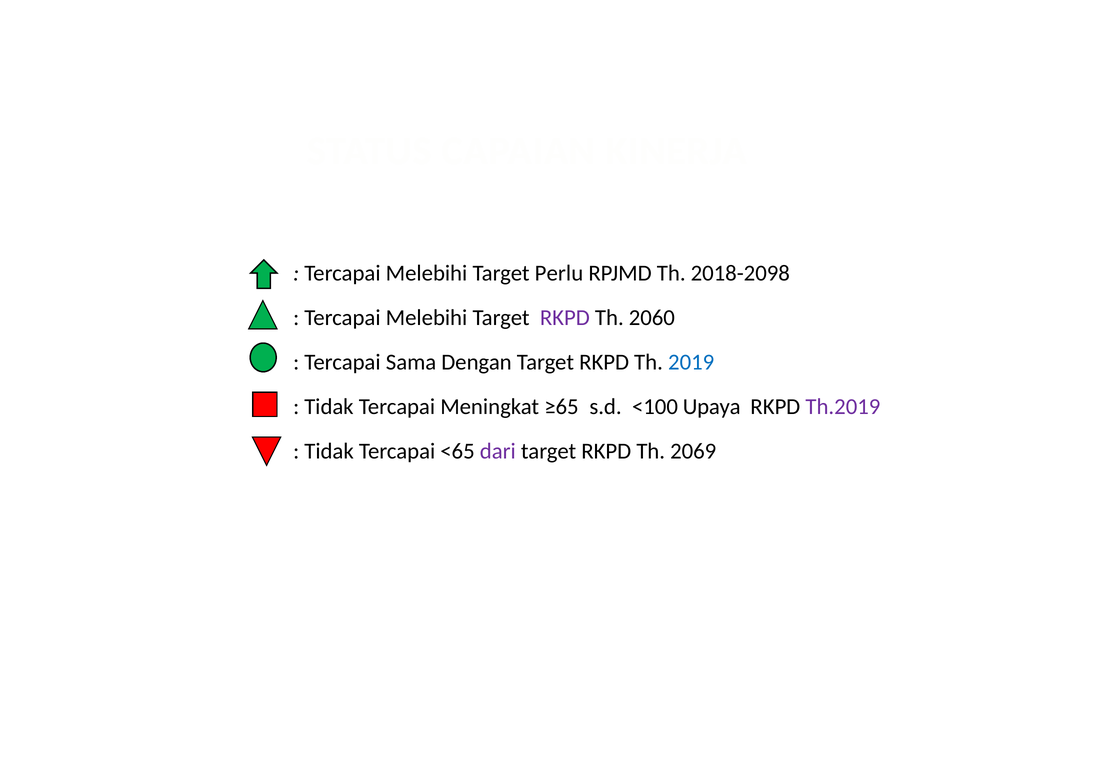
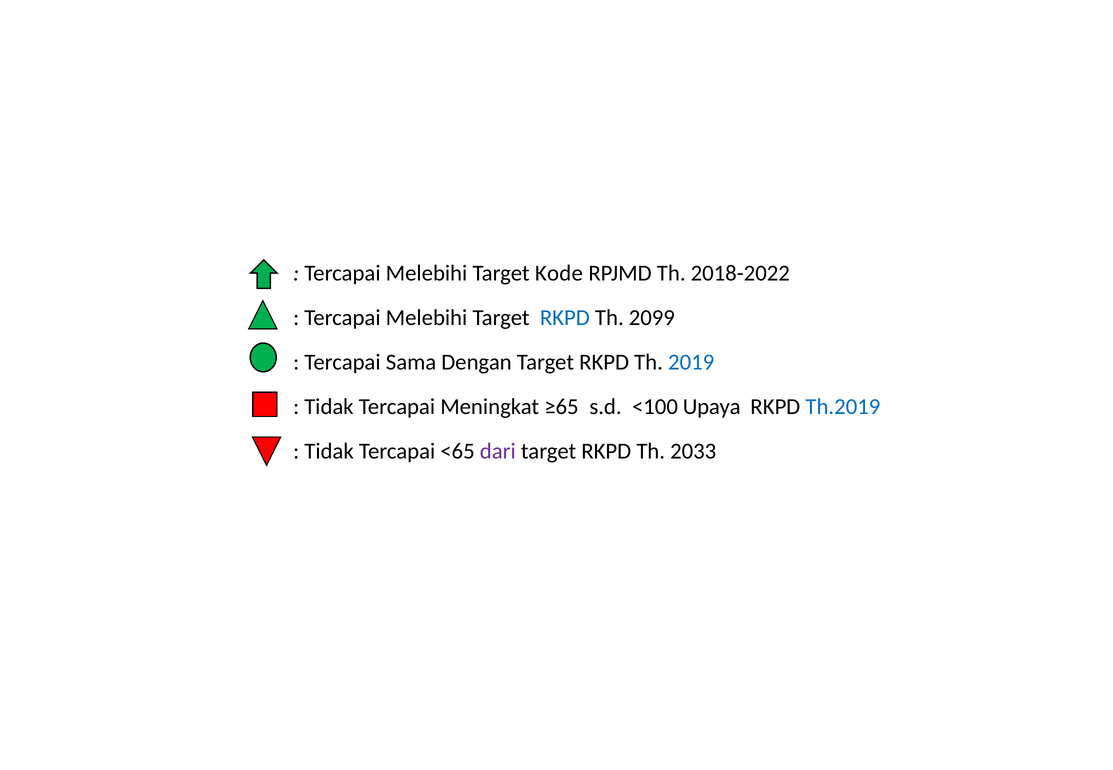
Perlu: Perlu -> Kode
2018-2098: 2018-2098 -> 2018-2022
RKPD at (565, 318) colour: purple -> blue
2060: 2060 -> 2099
Th.2019 colour: purple -> blue
2069: 2069 -> 2033
